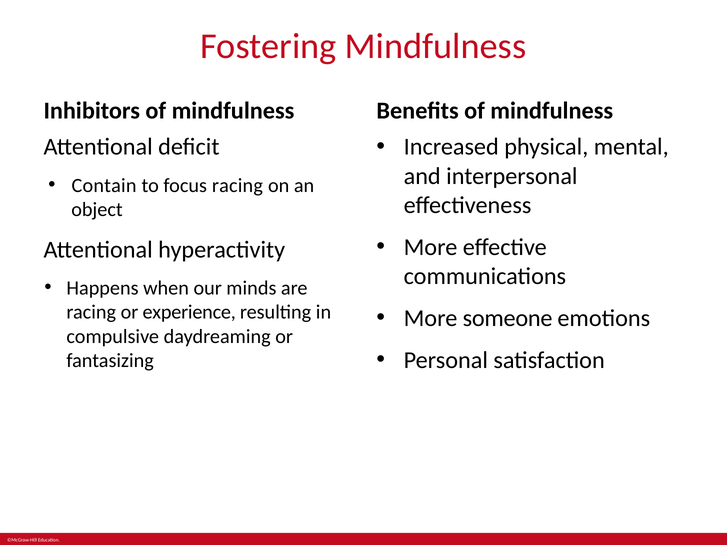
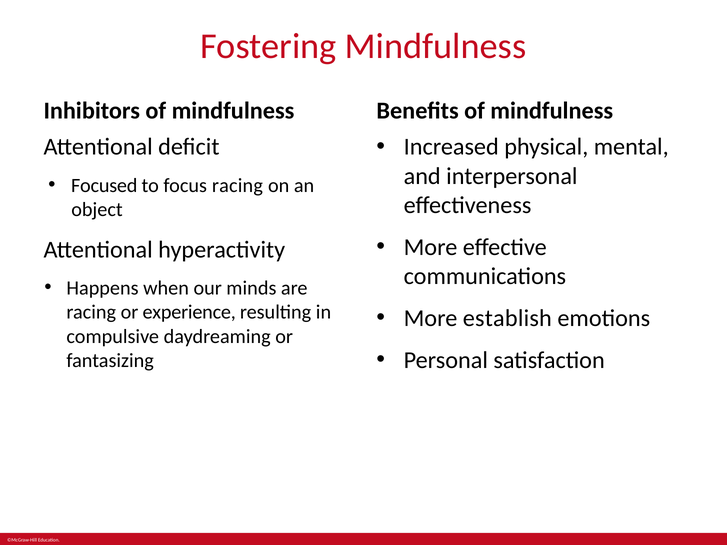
Contain: Contain -> Focused
someone: someone -> establish
